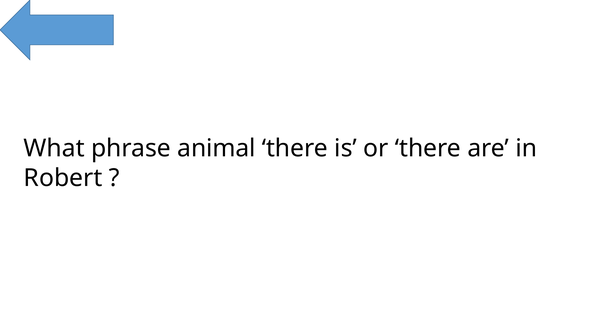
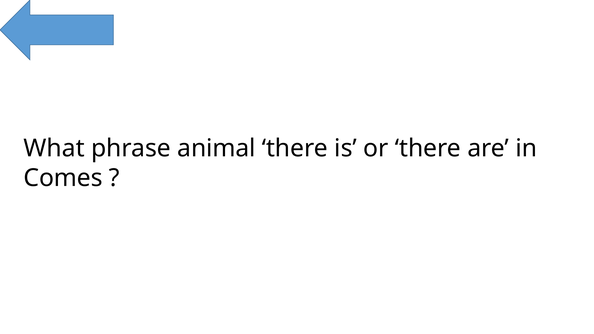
Robert: Robert -> Comes
